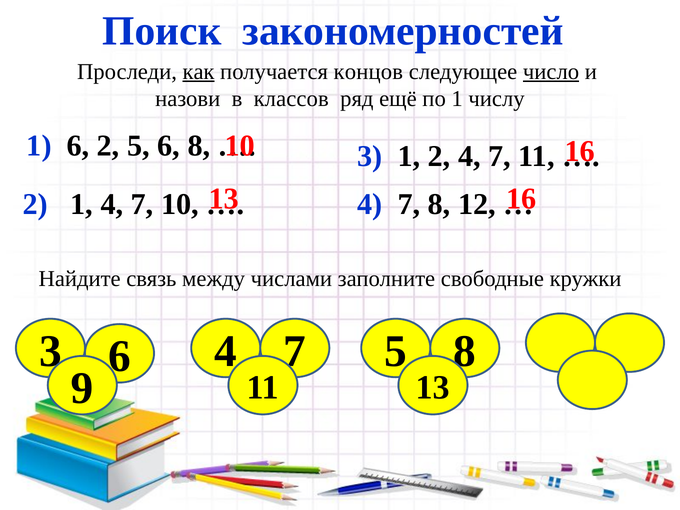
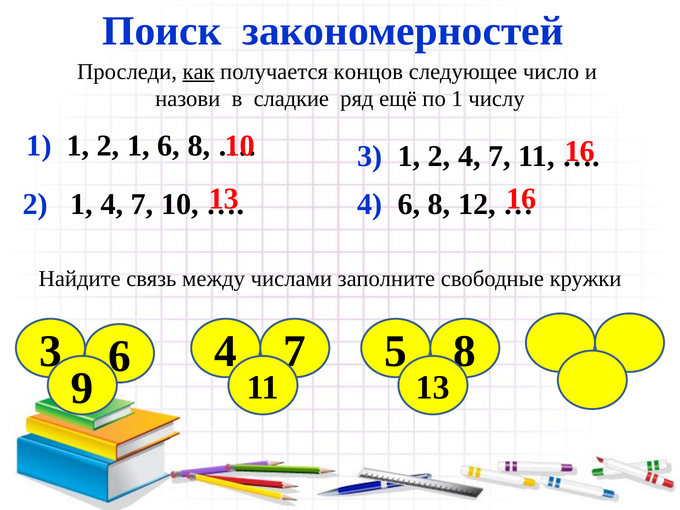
число underline: present -> none
классов: классов -> сладкие
1 6: 6 -> 1
5 at (138, 146): 5 -> 1
7 at (409, 204): 7 -> 6
